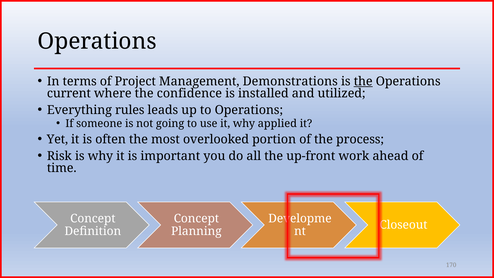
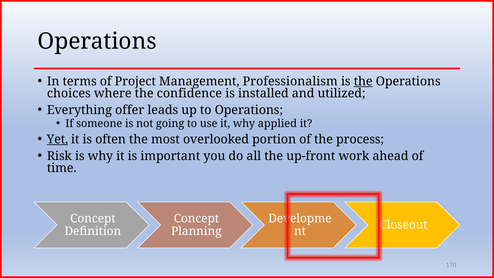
Demonstrations: Demonstrations -> Professionalism
current: current -> choices
rules: rules -> offer
Yet underline: none -> present
